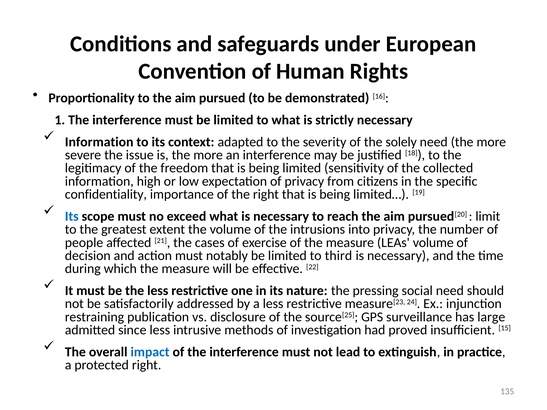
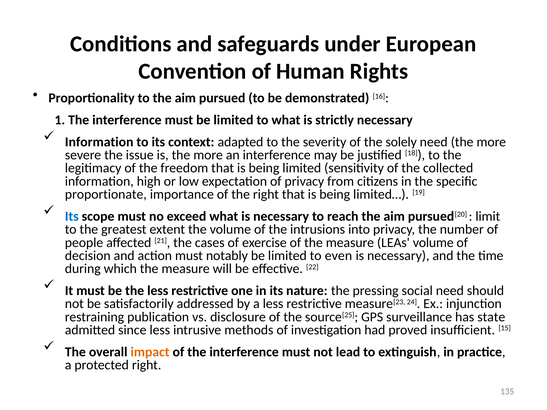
confidentiality: confidentiality -> proportionate
third: third -> even
large: large -> state
impact colour: blue -> orange
